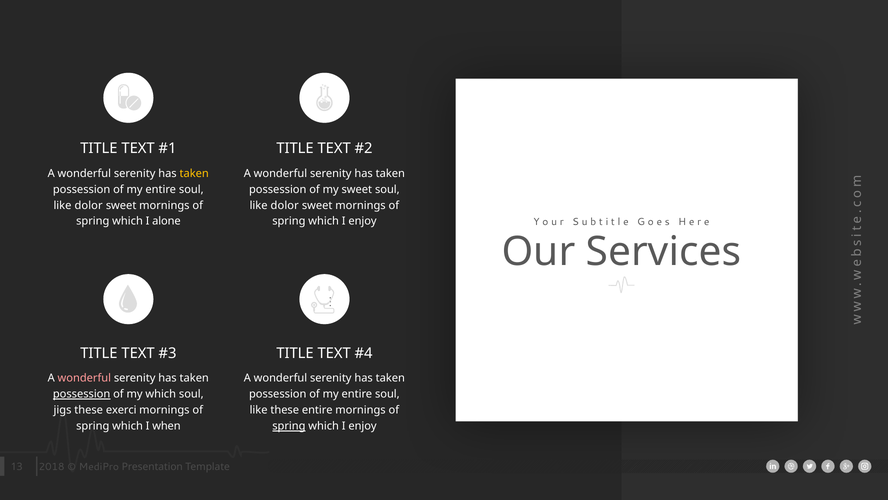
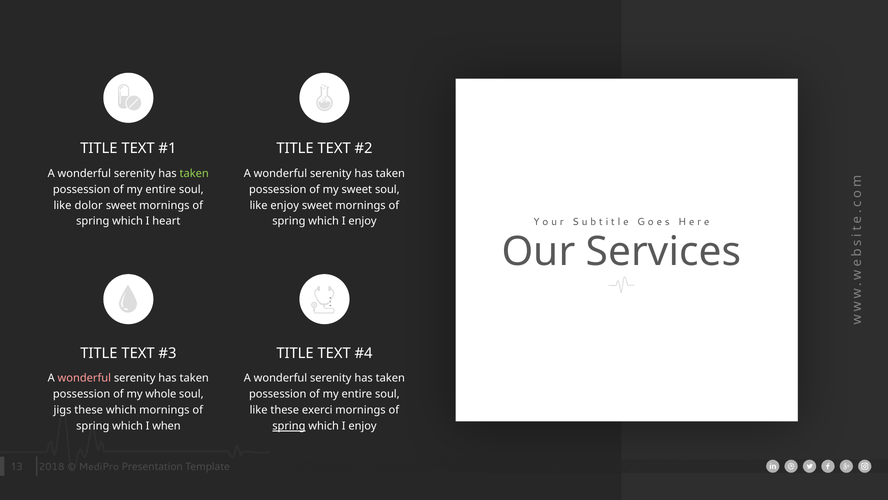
taken at (194, 173) colour: yellow -> light green
dolor at (285, 205): dolor -> enjoy
alone: alone -> heart
possession at (82, 394) underline: present -> none
my which: which -> whole
these exerci: exerci -> which
these entire: entire -> exerci
